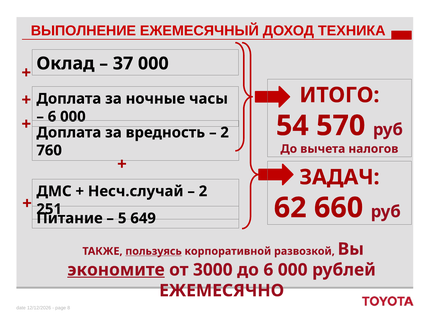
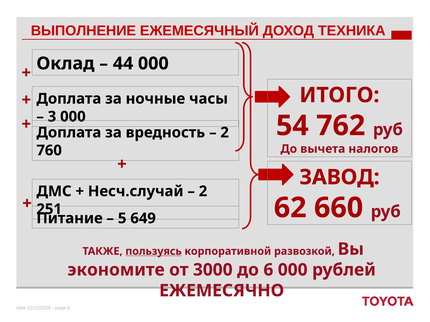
37: 37 -> 44
6 at (52, 117): 6 -> 3
570: 570 -> 762
ЗАДАЧ: ЗАДАЧ -> ЗАВОД
экономите underline: present -> none
